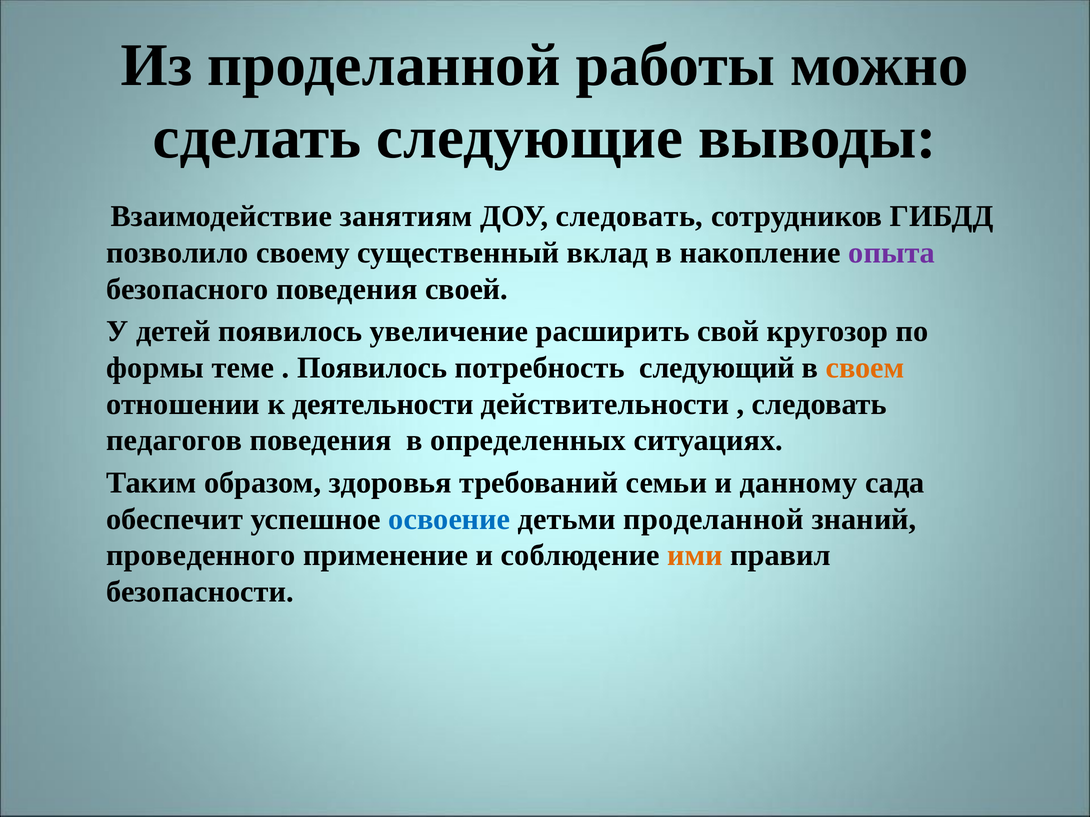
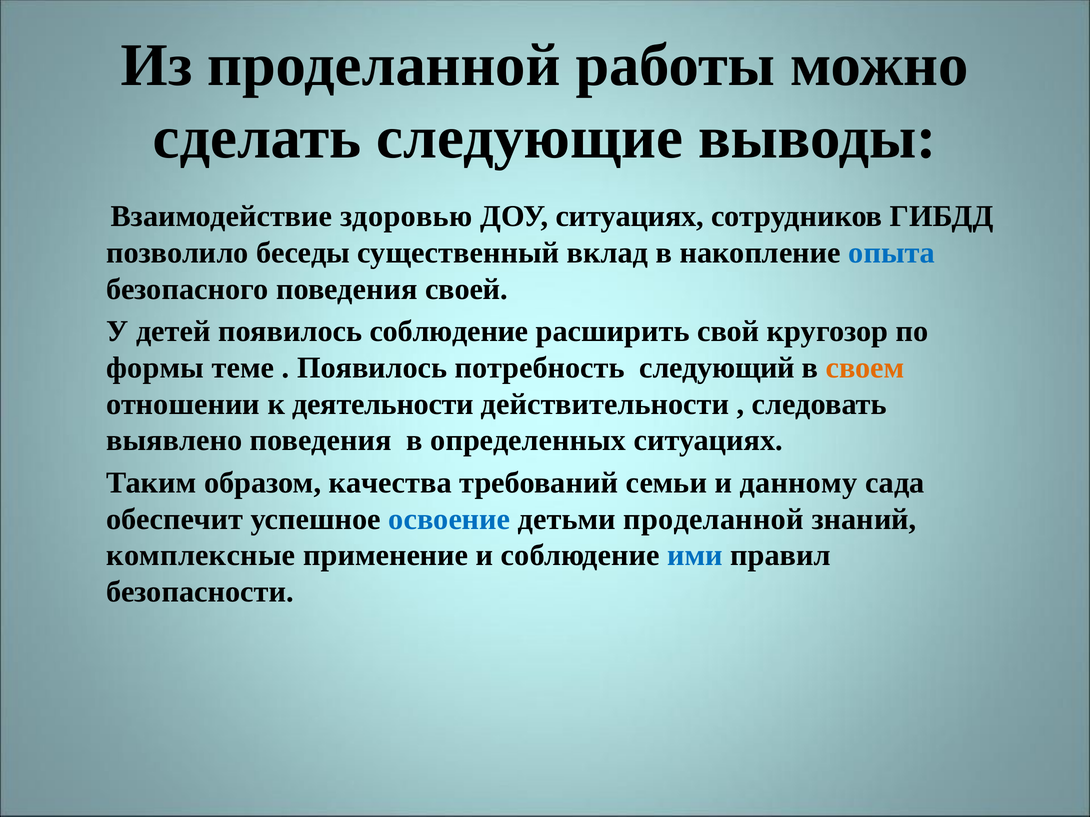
занятиям: занятиям -> здоровью
ДОУ следовать: следовать -> ситуациях
своему: своему -> беседы
опыта colour: purple -> blue
появилось увеличение: увеличение -> соблюдение
педагогов: педагогов -> выявлено
здоровья: здоровья -> качества
проведенного: проведенного -> комплексные
ими colour: orange -> blue
